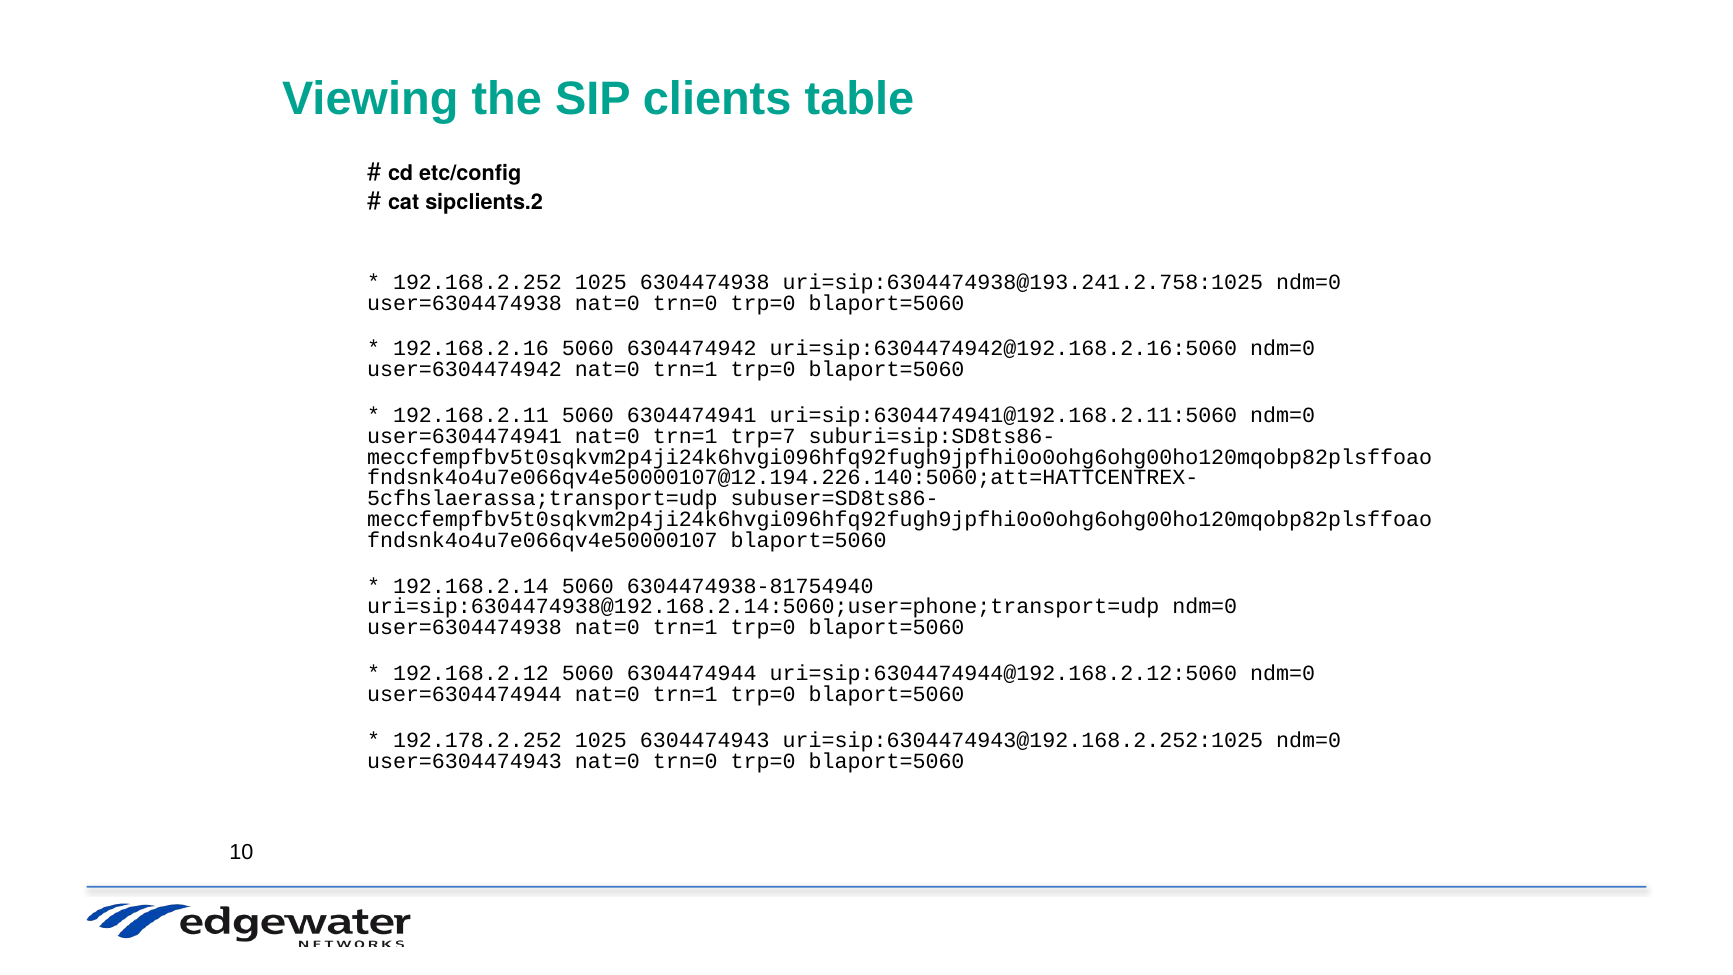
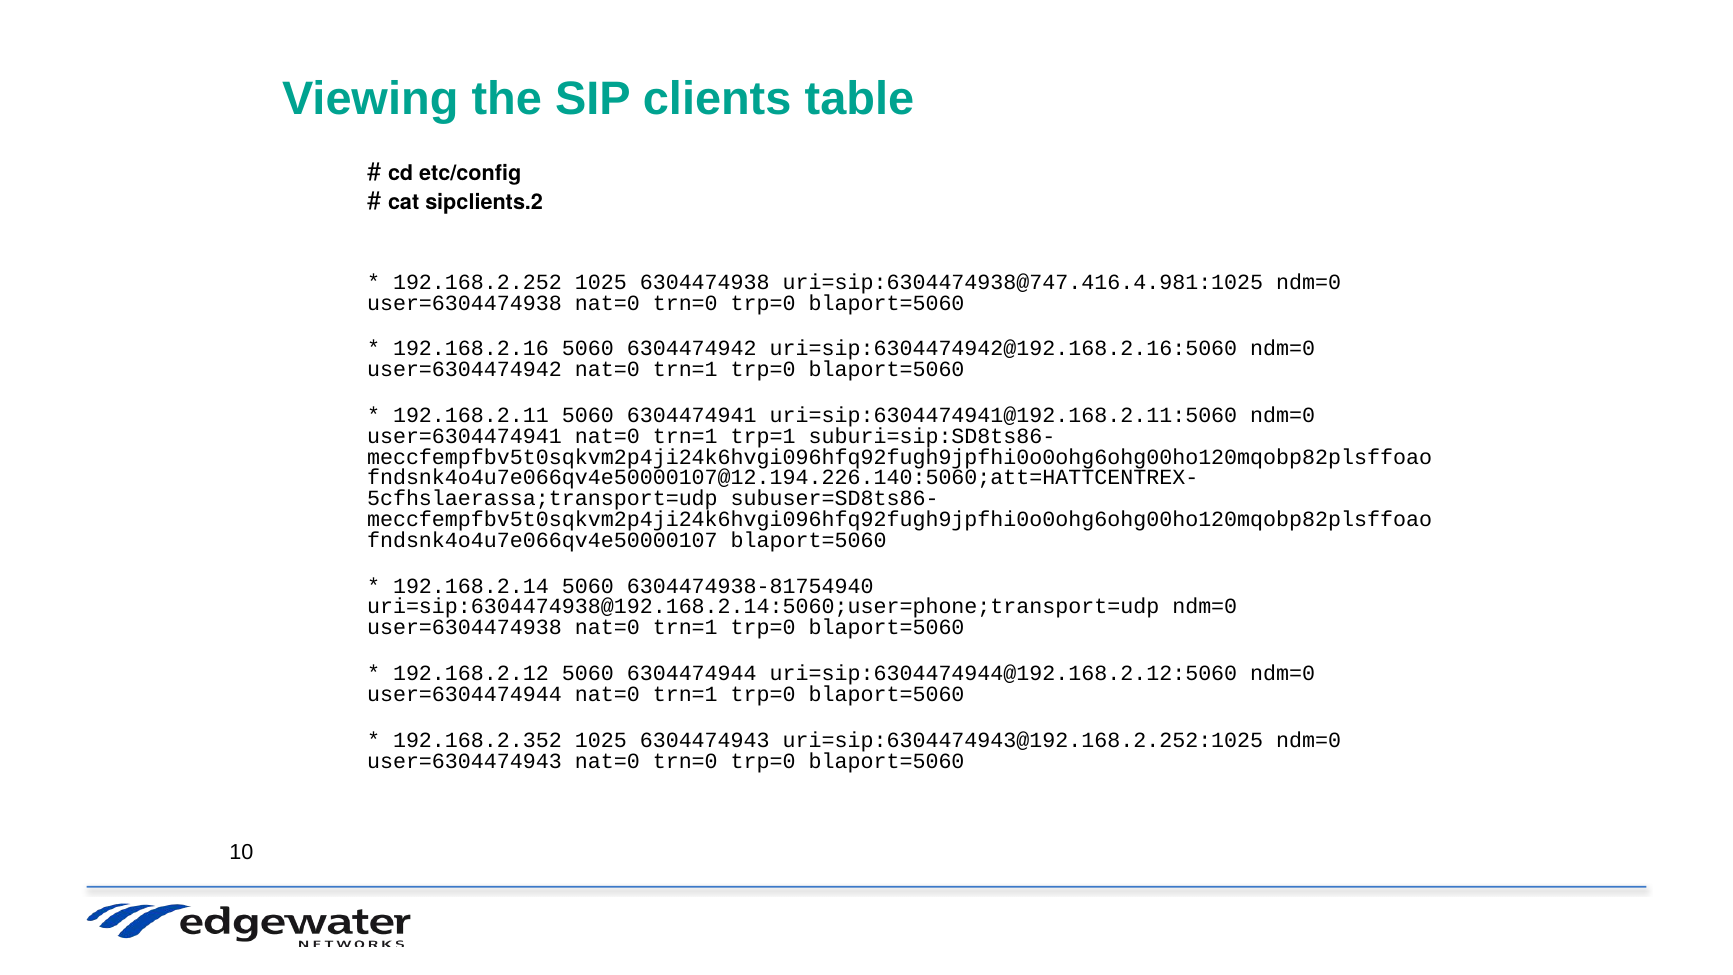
uri=sip:6304474938@193.241.2.758:1025: uri=sip:6304474938@193.241.2.758:1025 -> uri=sip:6304474938@747.416.4.981:1025
trp=7: trp=7 -> trp=1
192.178.2.252: 192.178.2.252 -> 192.168.2.352
